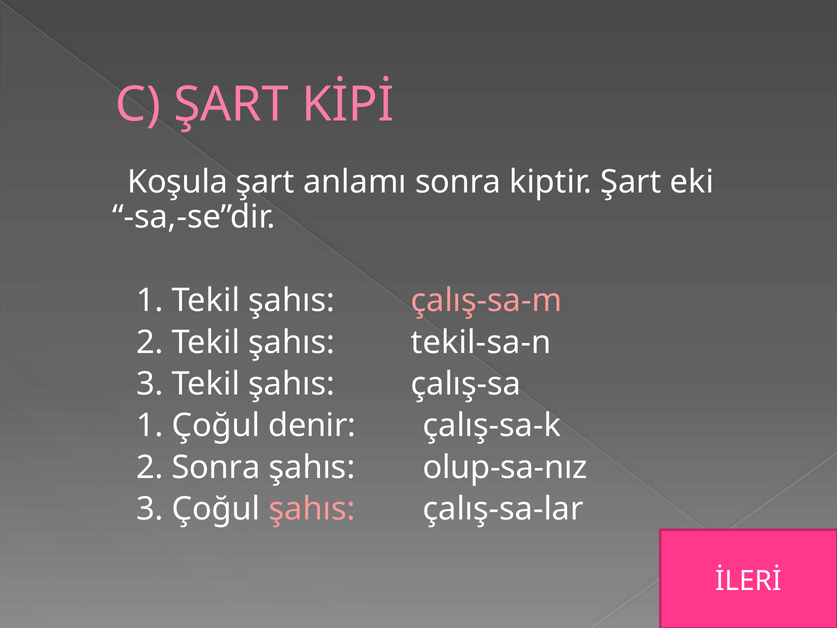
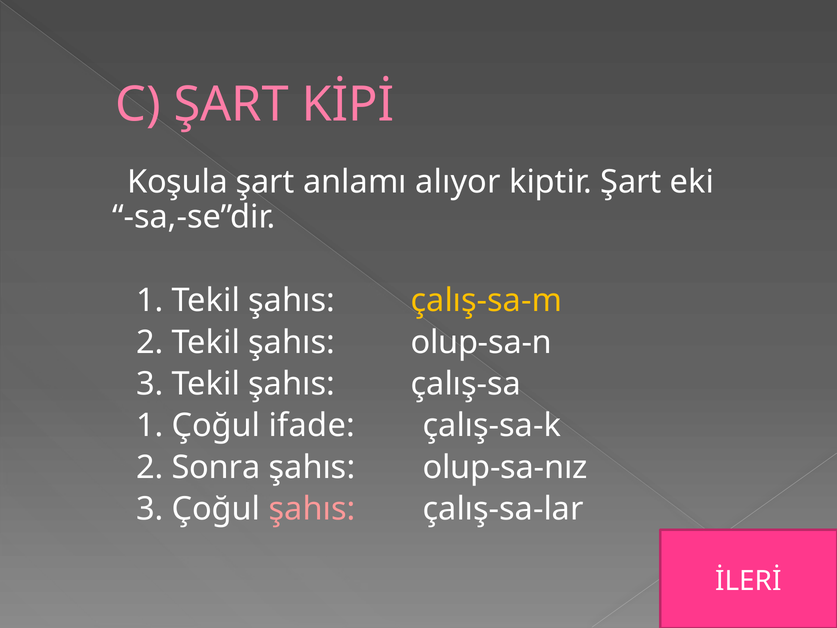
anlamı sonra: sonra -> alıyor
çalış-sa-m colour: pink -> yellow
tekil-sa-n: tekil-sa-n -> olup-sa-n
denir: denir -> ifade
